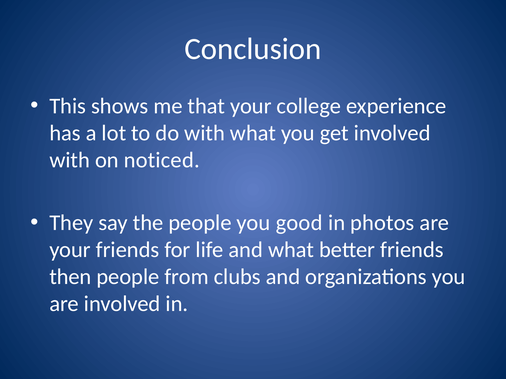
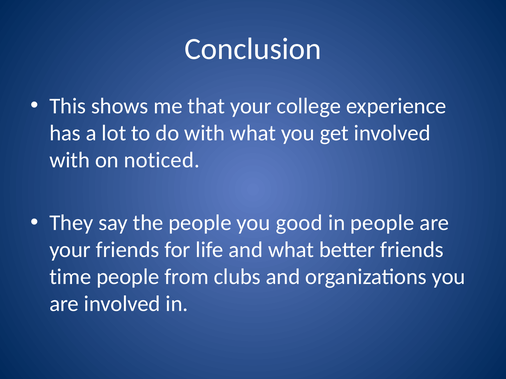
in photos: photos -> people
then: then -> time
